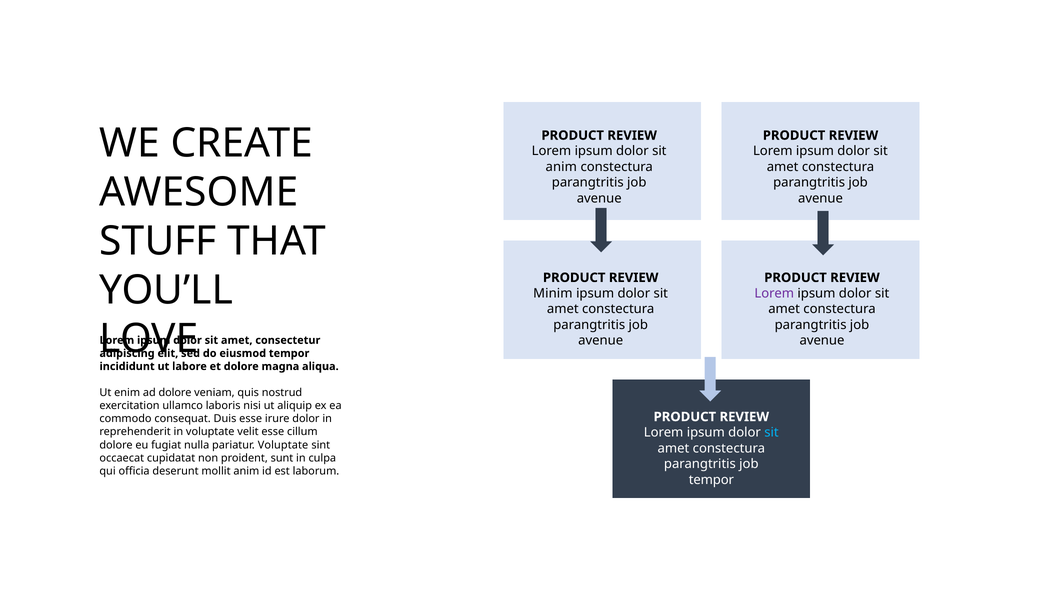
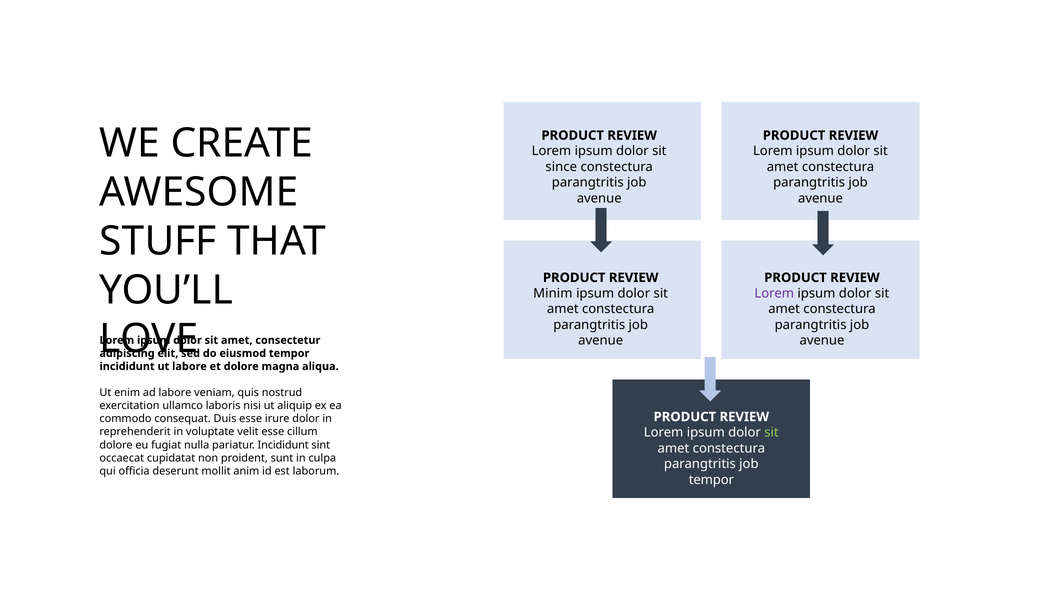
anim at (561, 167): anim -> since
ad dolore: dolore -> labore
sit at (771, 433) colour: light blue -> light green
pariatur Voluptate: Voluptate -> Incididunt
